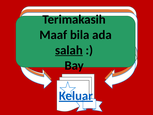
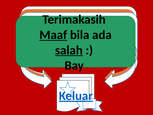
Maaf underline: none -> present
